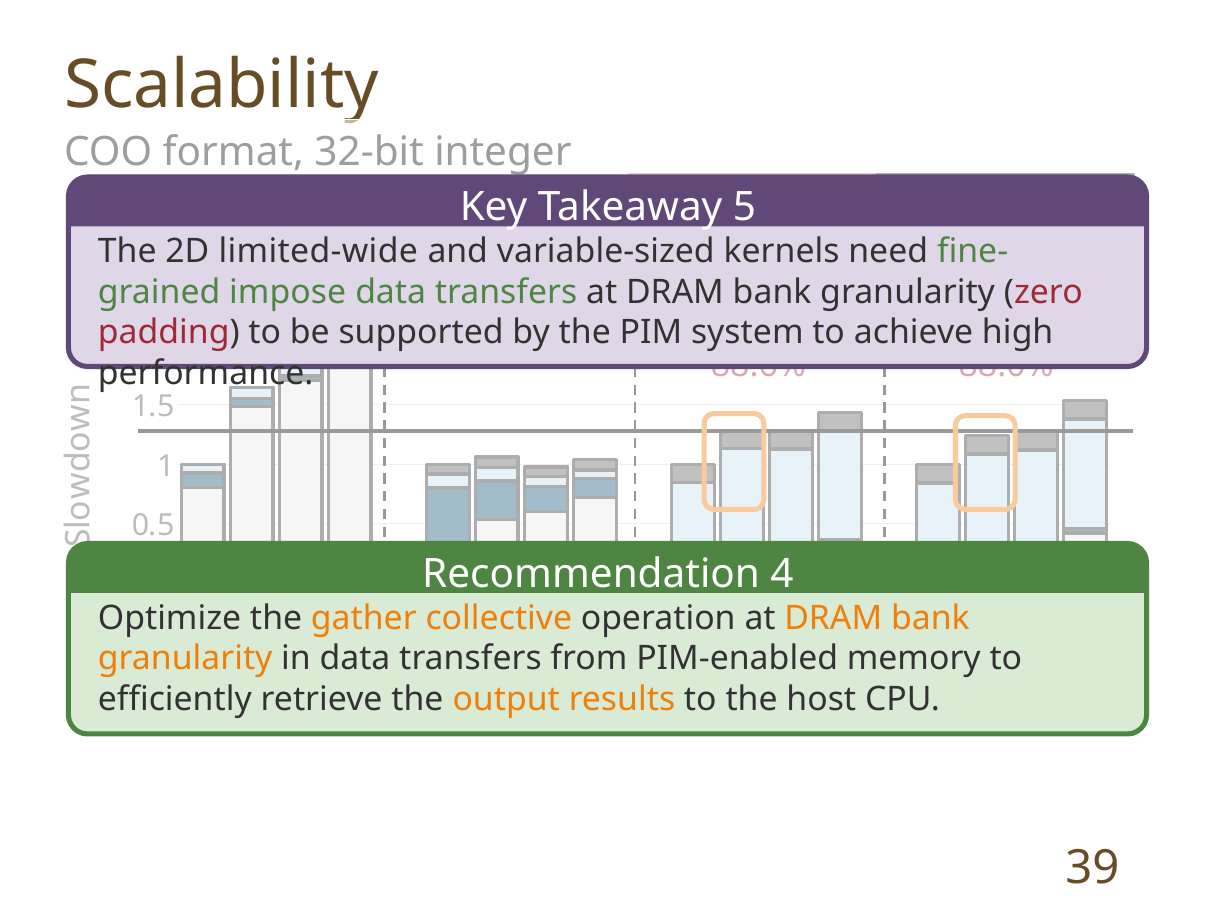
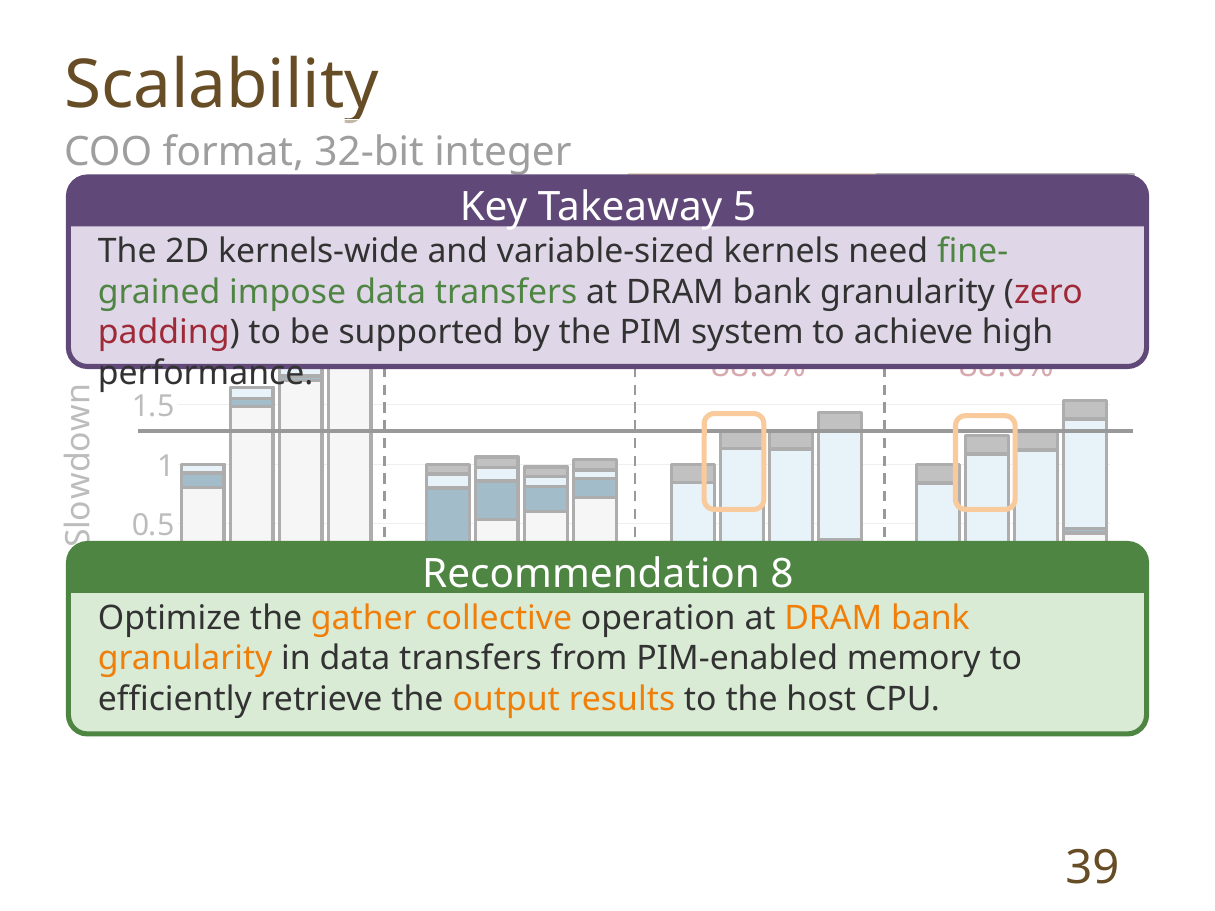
limited-wide: limited-wide -> kernels-wide
Recommendation 4: 4 -> 8
